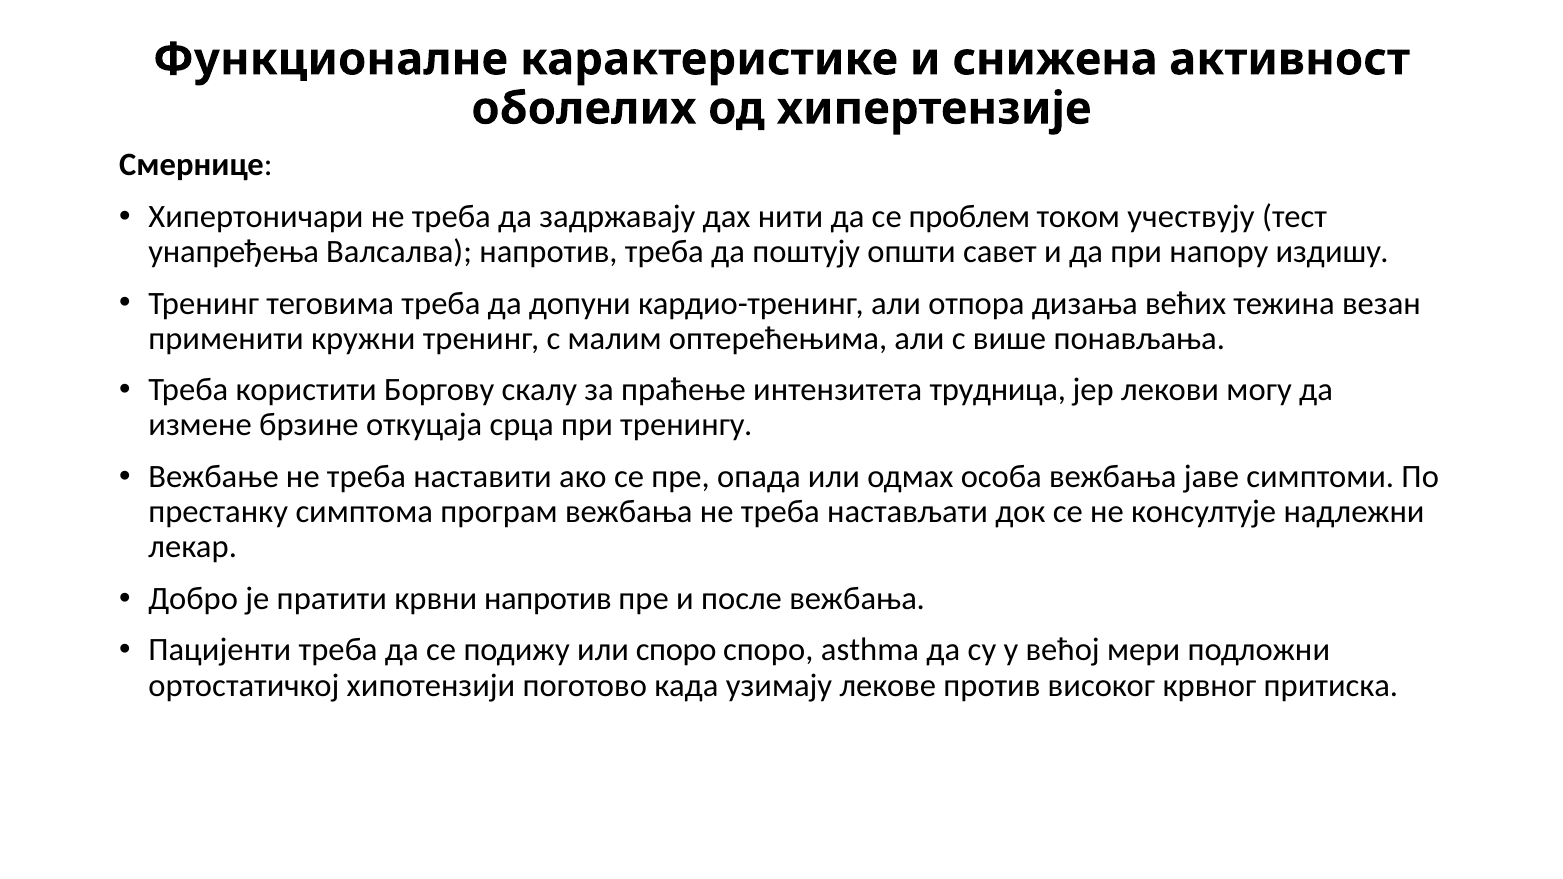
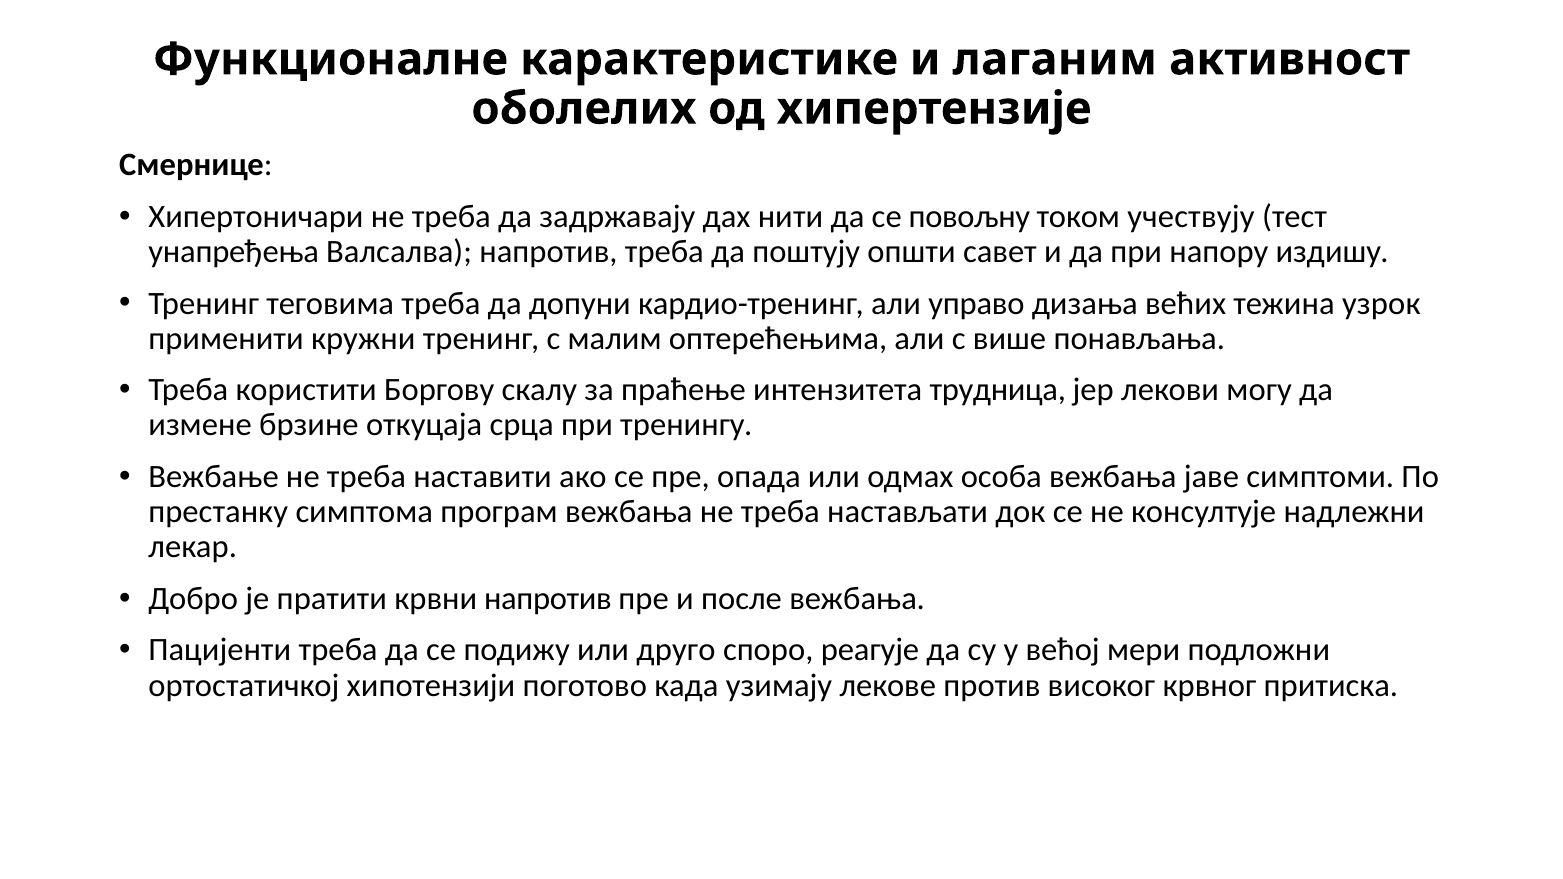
снижена: снижена -> лаганим
проблем: проблем -> повољну
отпора: отпора -> управо
везан: везан -> узрок
или споро: споро -> друго
asthma: asthma -> реагује
